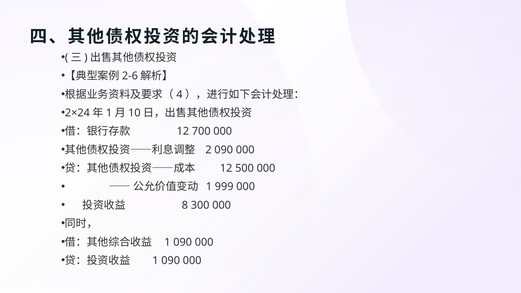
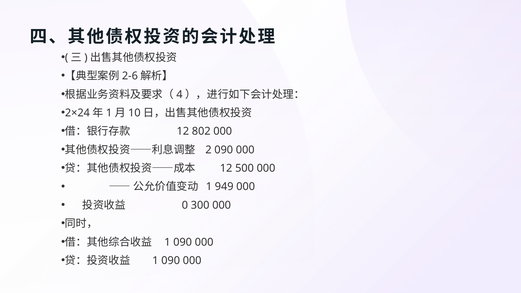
700: 700 -> 802
999: 999 -> 949
8: 8 -> 0
